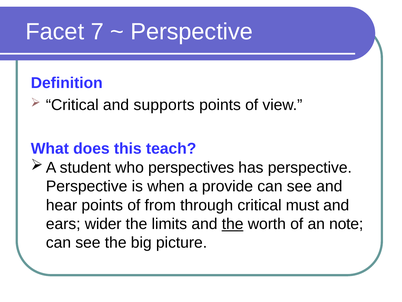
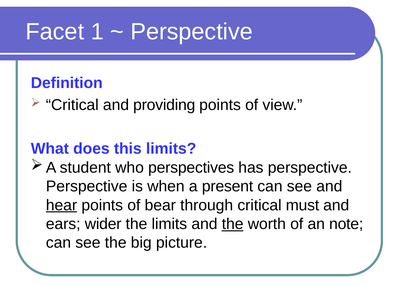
7: 7 -> 1
supports: supports -> providing
this teach: teach -> limits
provide: provide -> present
hear underline: none -> present
from: from -> bear
